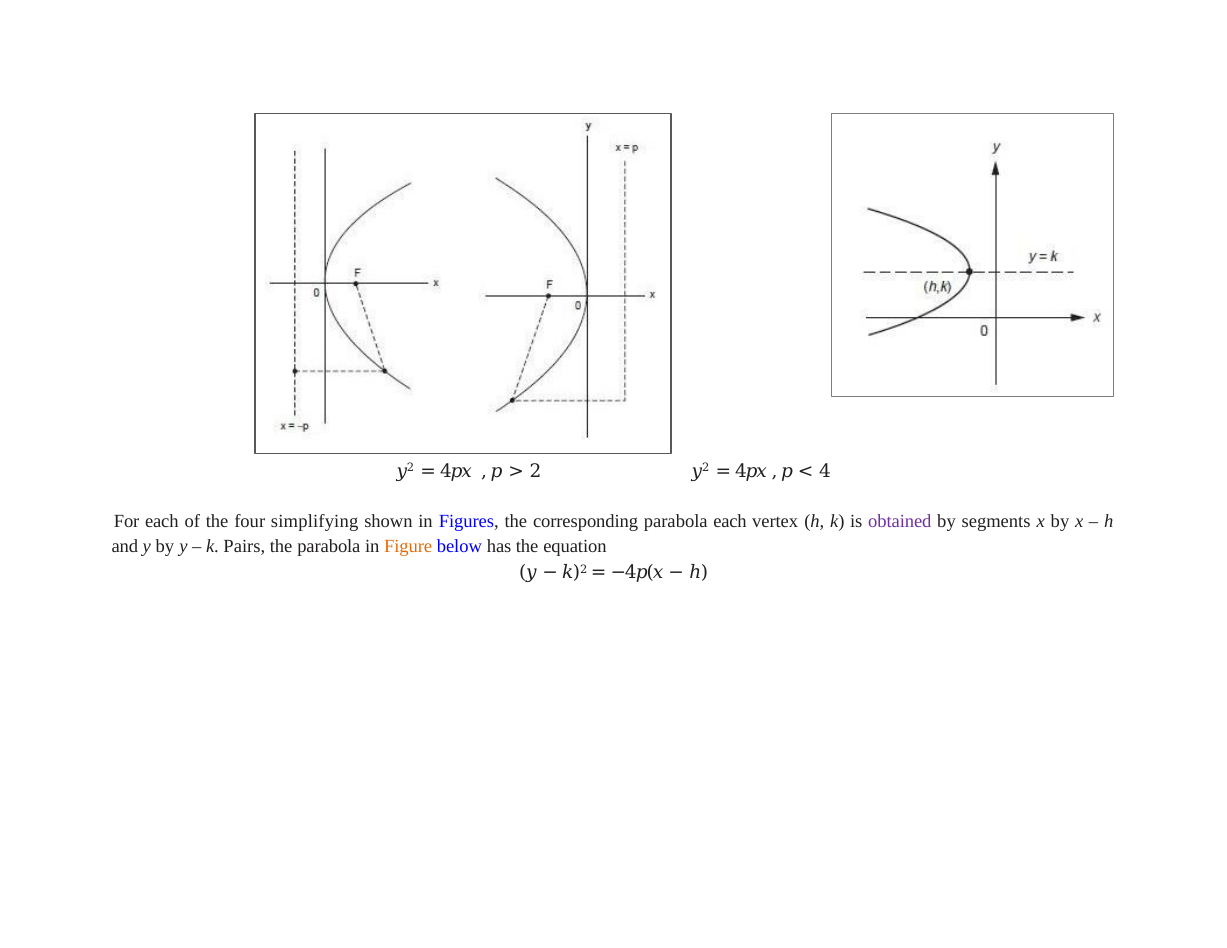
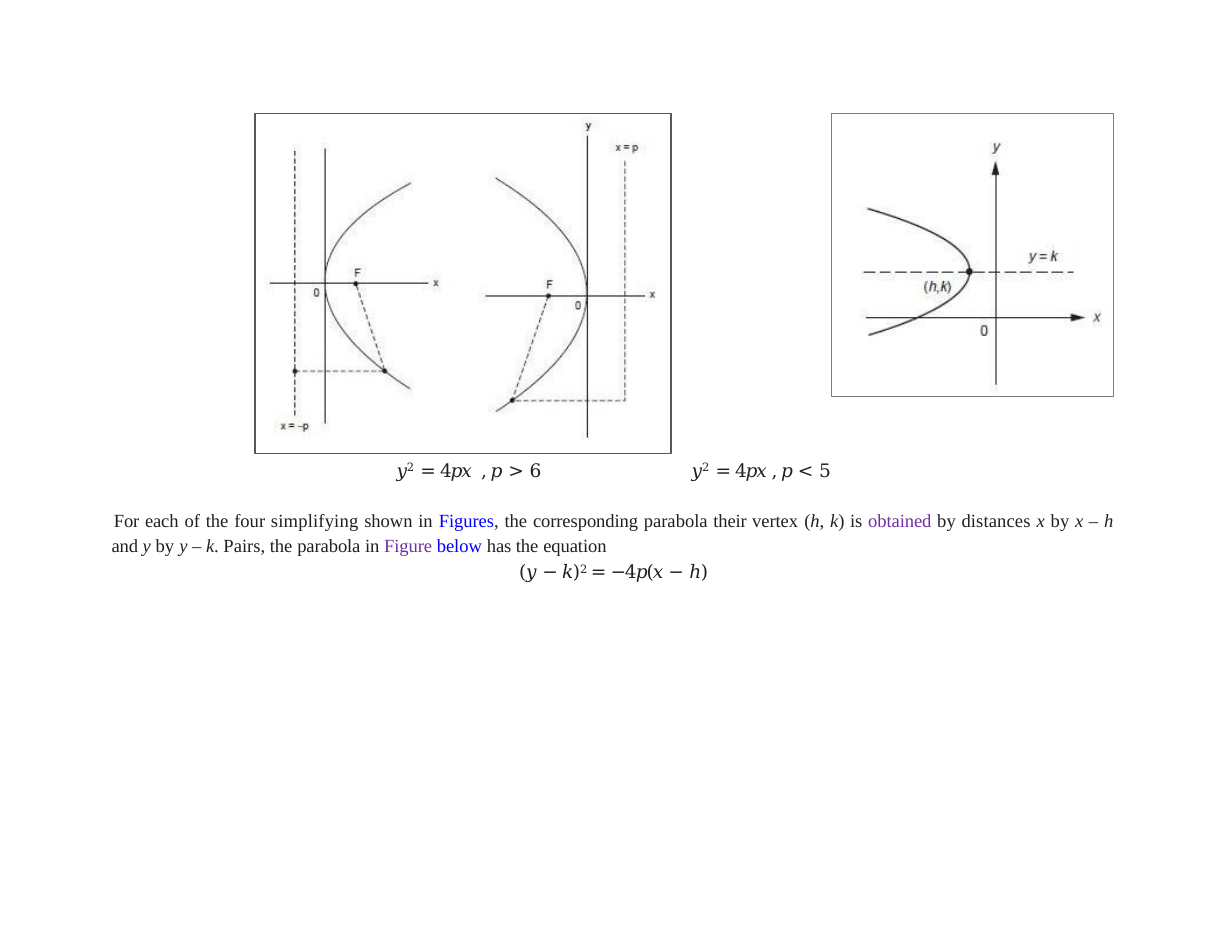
2: 2 -> 6
4: 4 -> 5
parabola each: each -> their
segments: segments -> distances
Figure colour: orange -> purple
